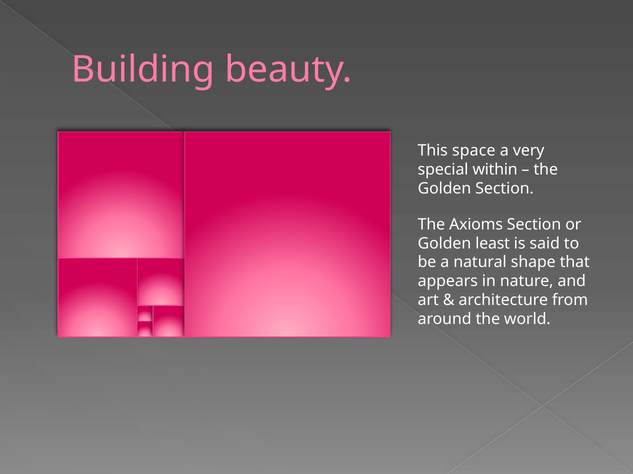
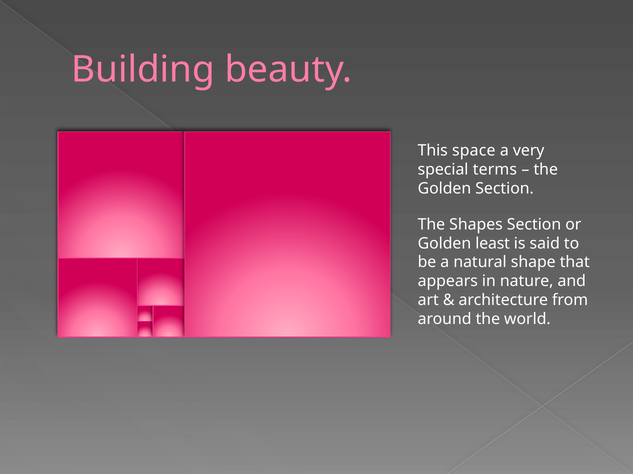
within: within -> terms
Axioms: Axioms -> Shapes
